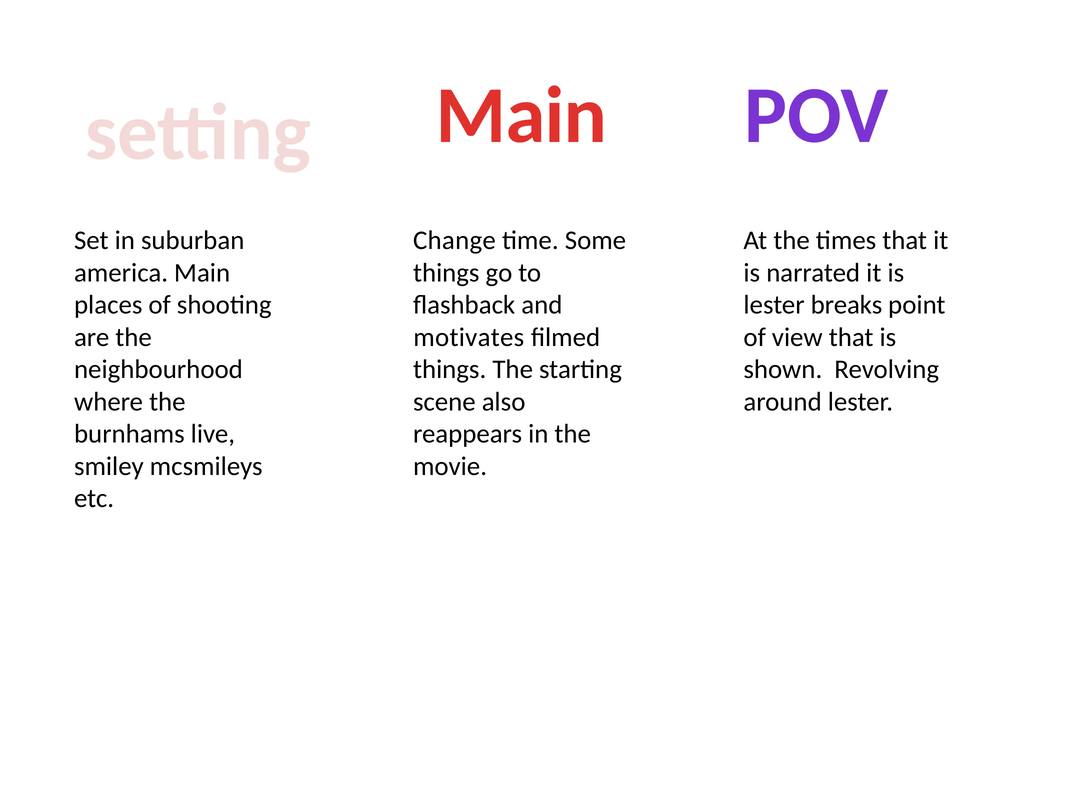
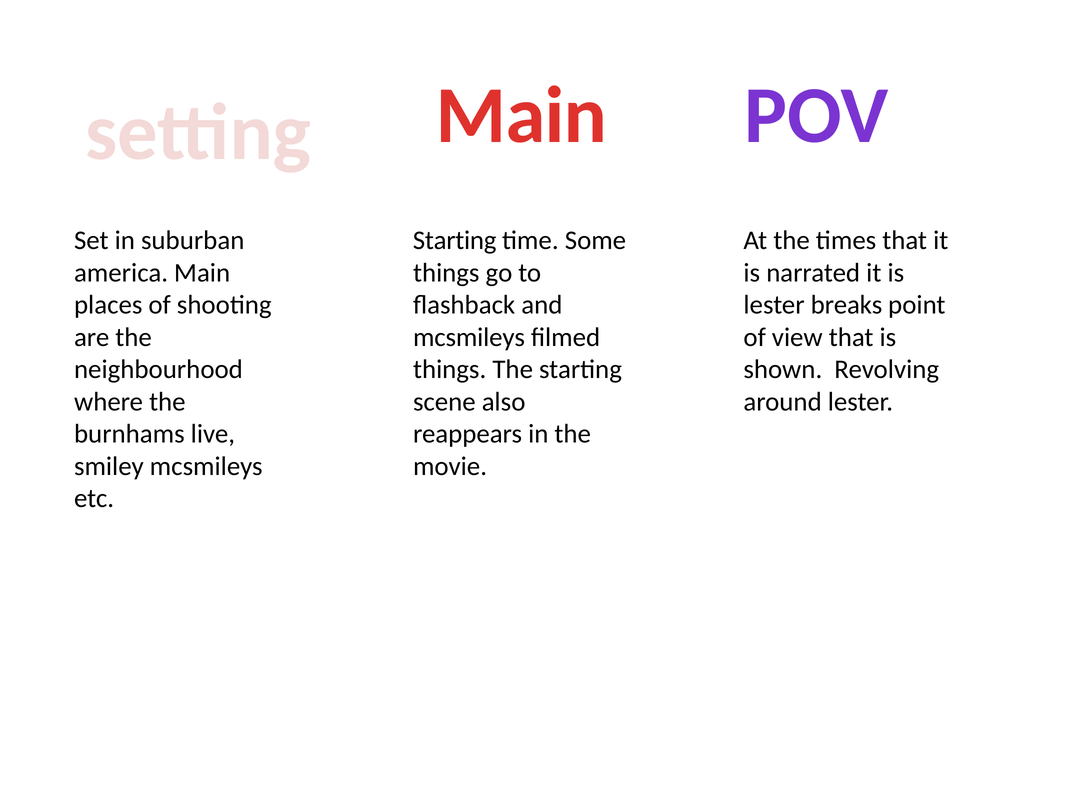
Change at (454, 240): Change -> Starting
motivates at (469, 337): motivates -> mcsmileys
